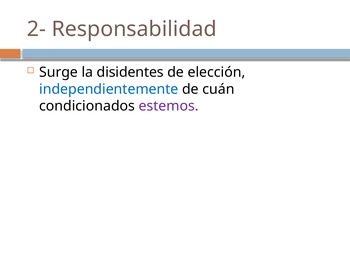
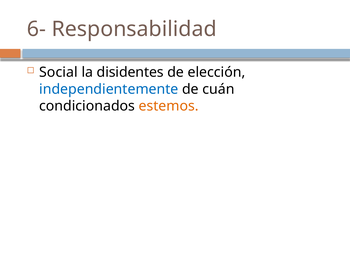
2-: 2- -> 6-
Surge: Surge -> Social
estemos colour: purple -> orange
